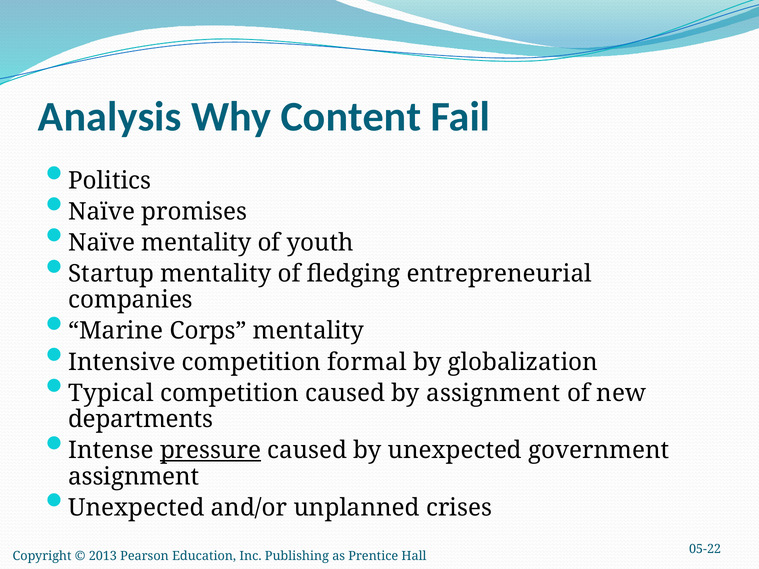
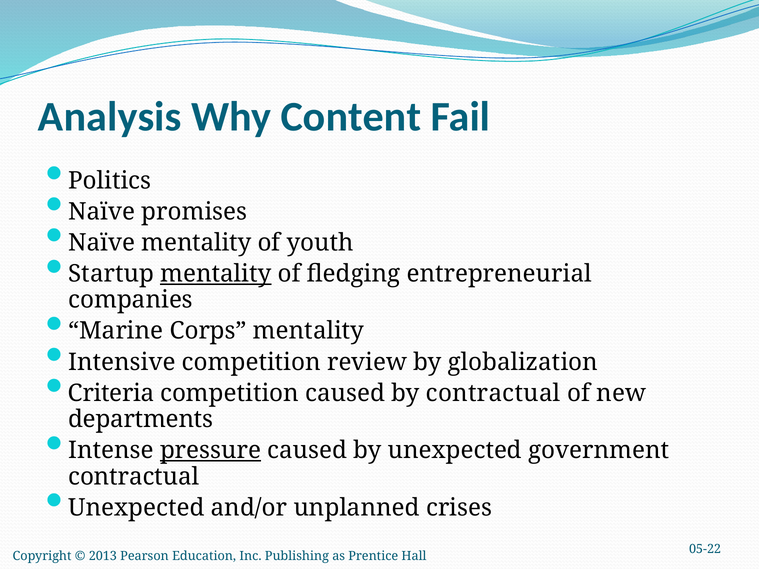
mentality at (216, 274) underline: none -> present
formal: formal -> review
Typical: Typical -> Criteria
by assignment: assignment -> contractual
assignment at (134, 477): assignment -> contractual
